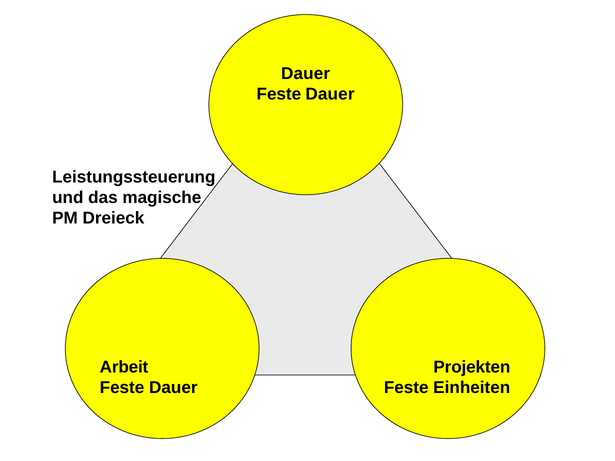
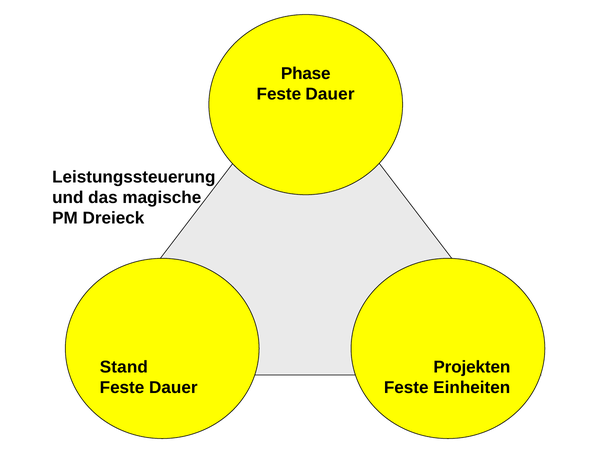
Dauer at (306, 74): Dauer -> Phase
Arbeit: Arbeit -> Stand
